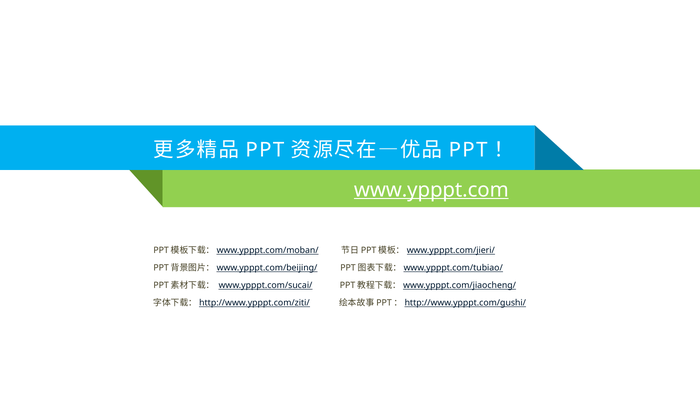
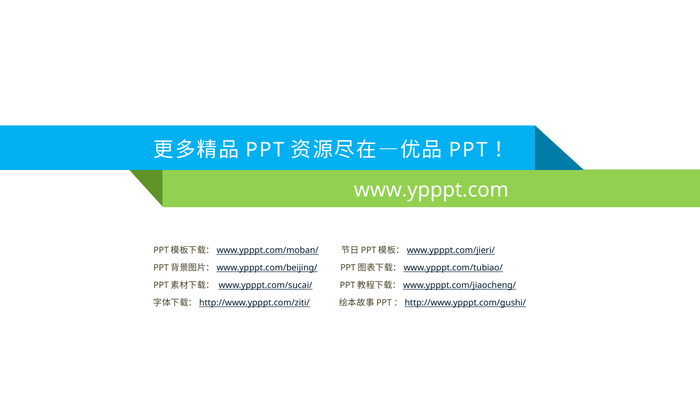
www.ypppt.com underline: present -> none
